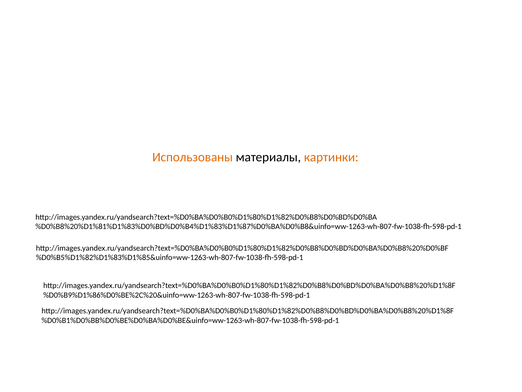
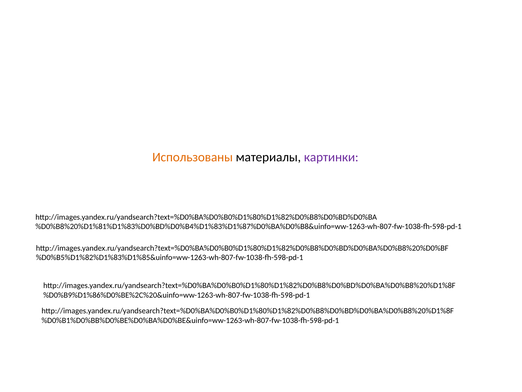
картинки colour: orange -> purple
